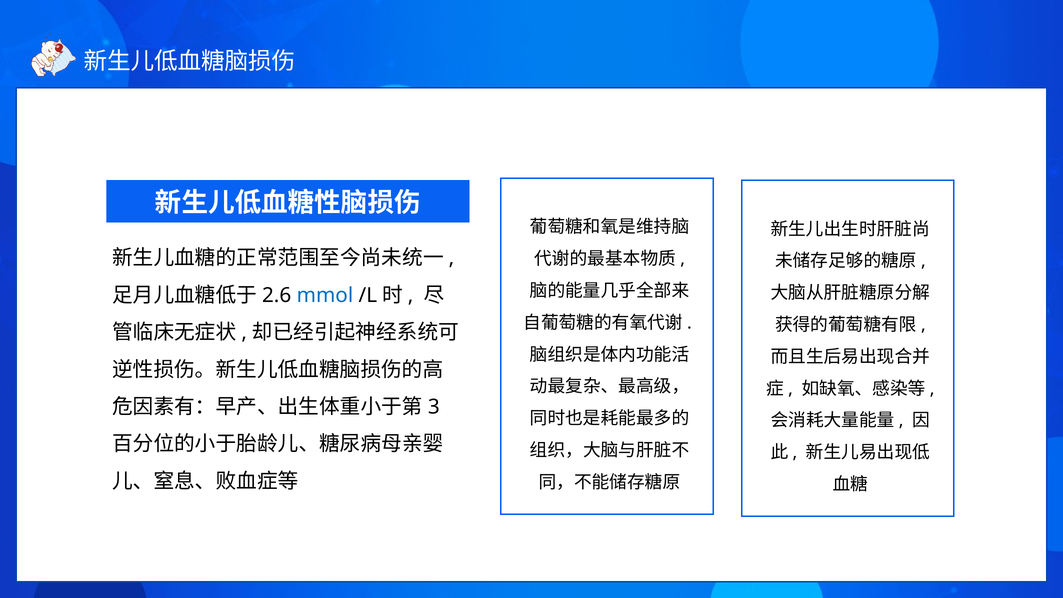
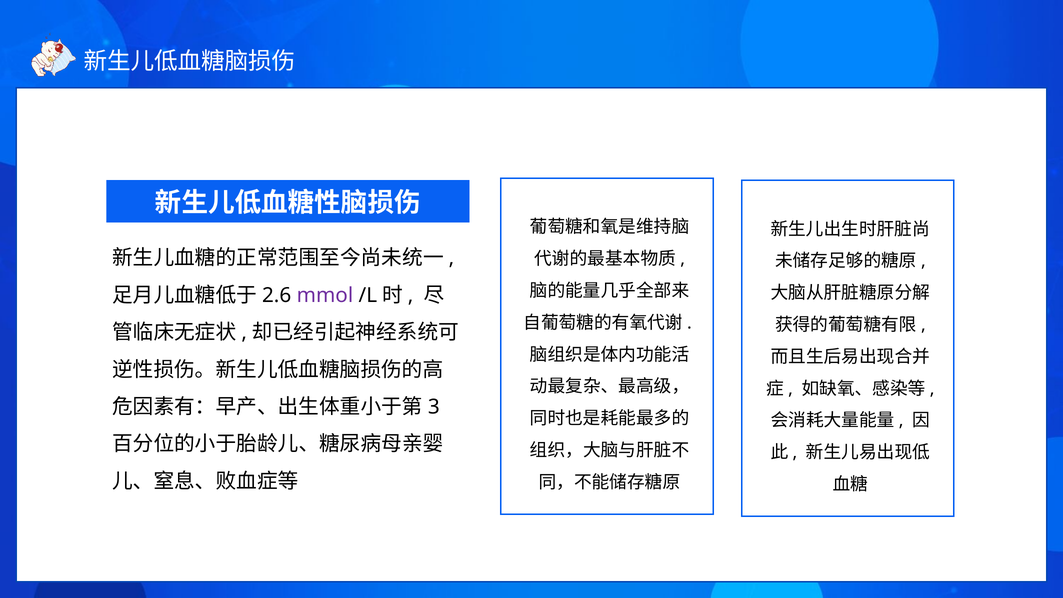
mmol colour: blue -> purple
